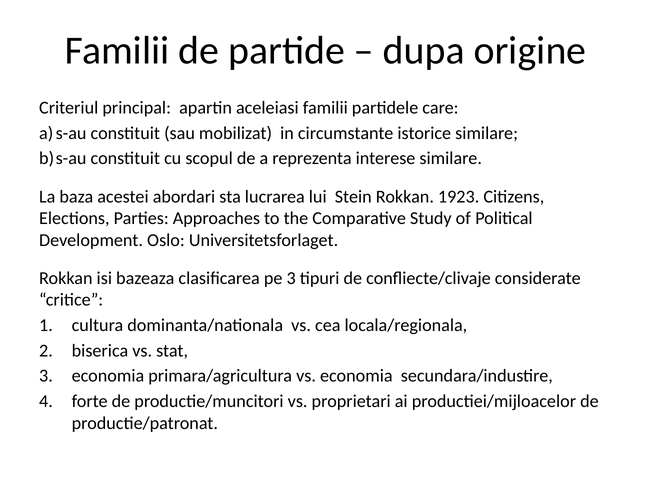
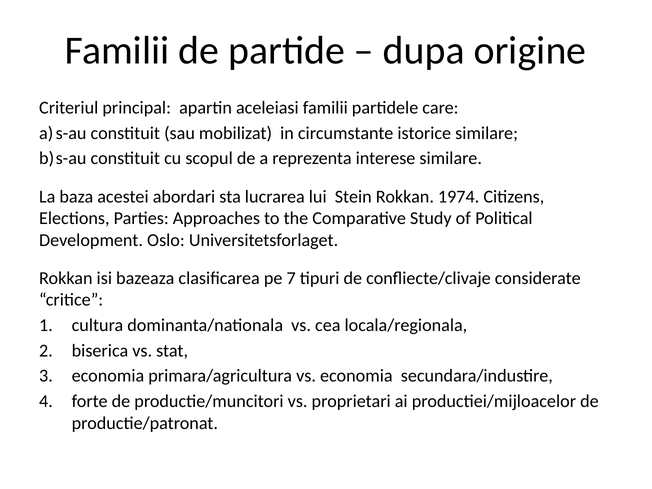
1923: 1923 -> 1974
pe 3: 3 -> 7
